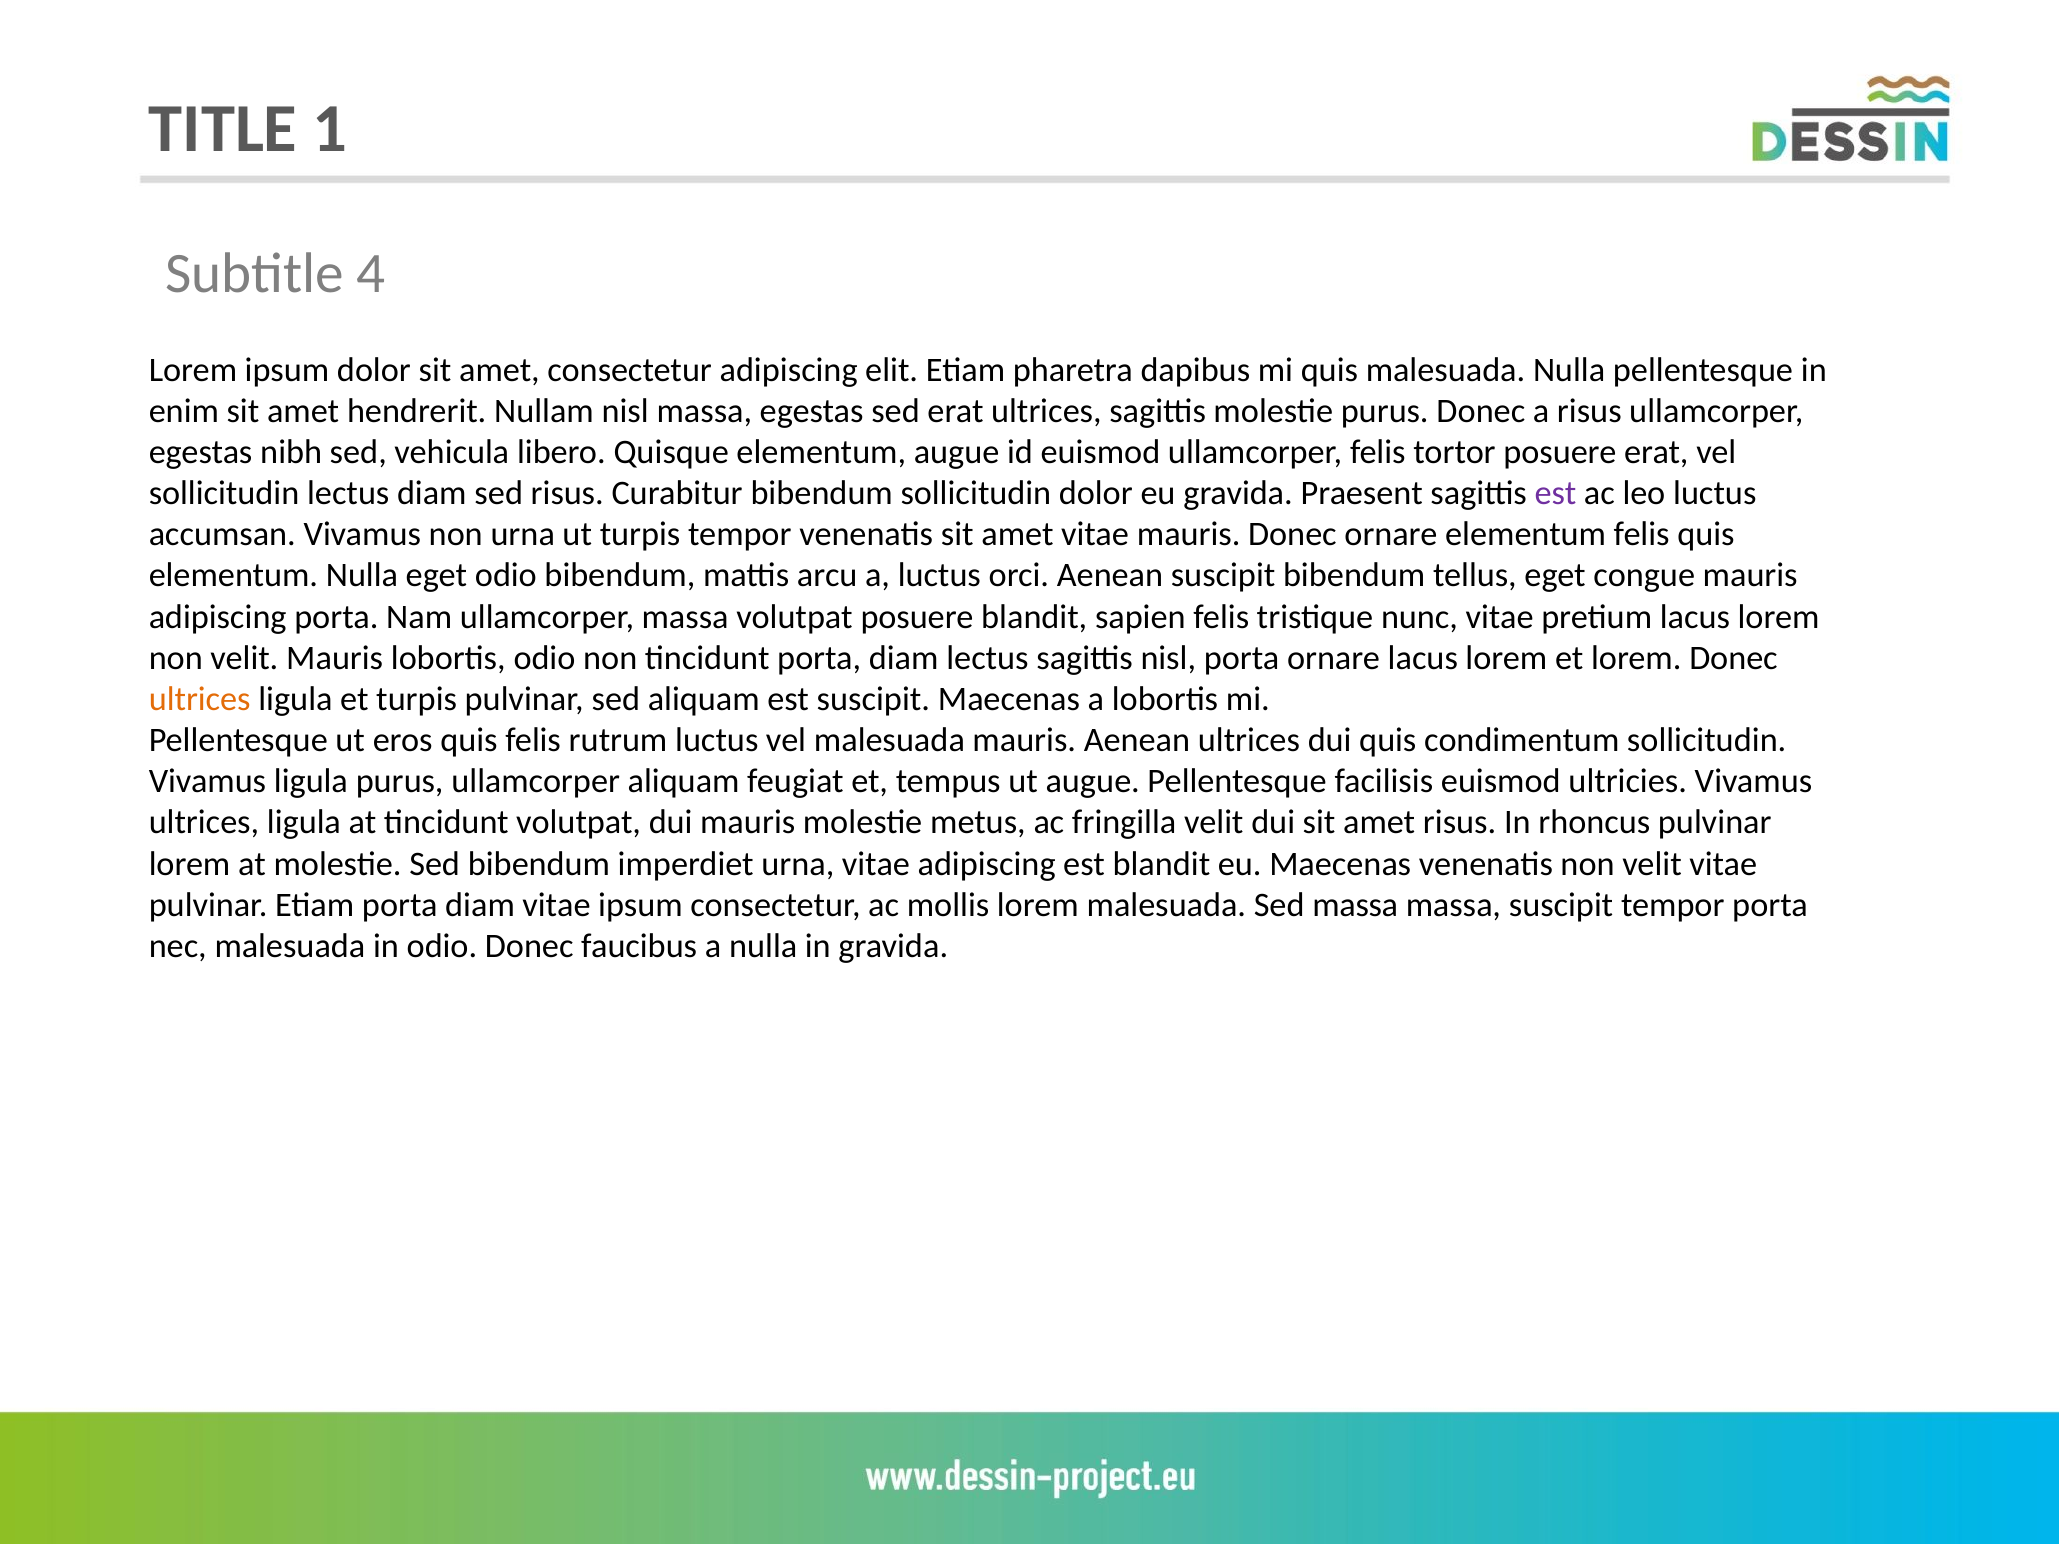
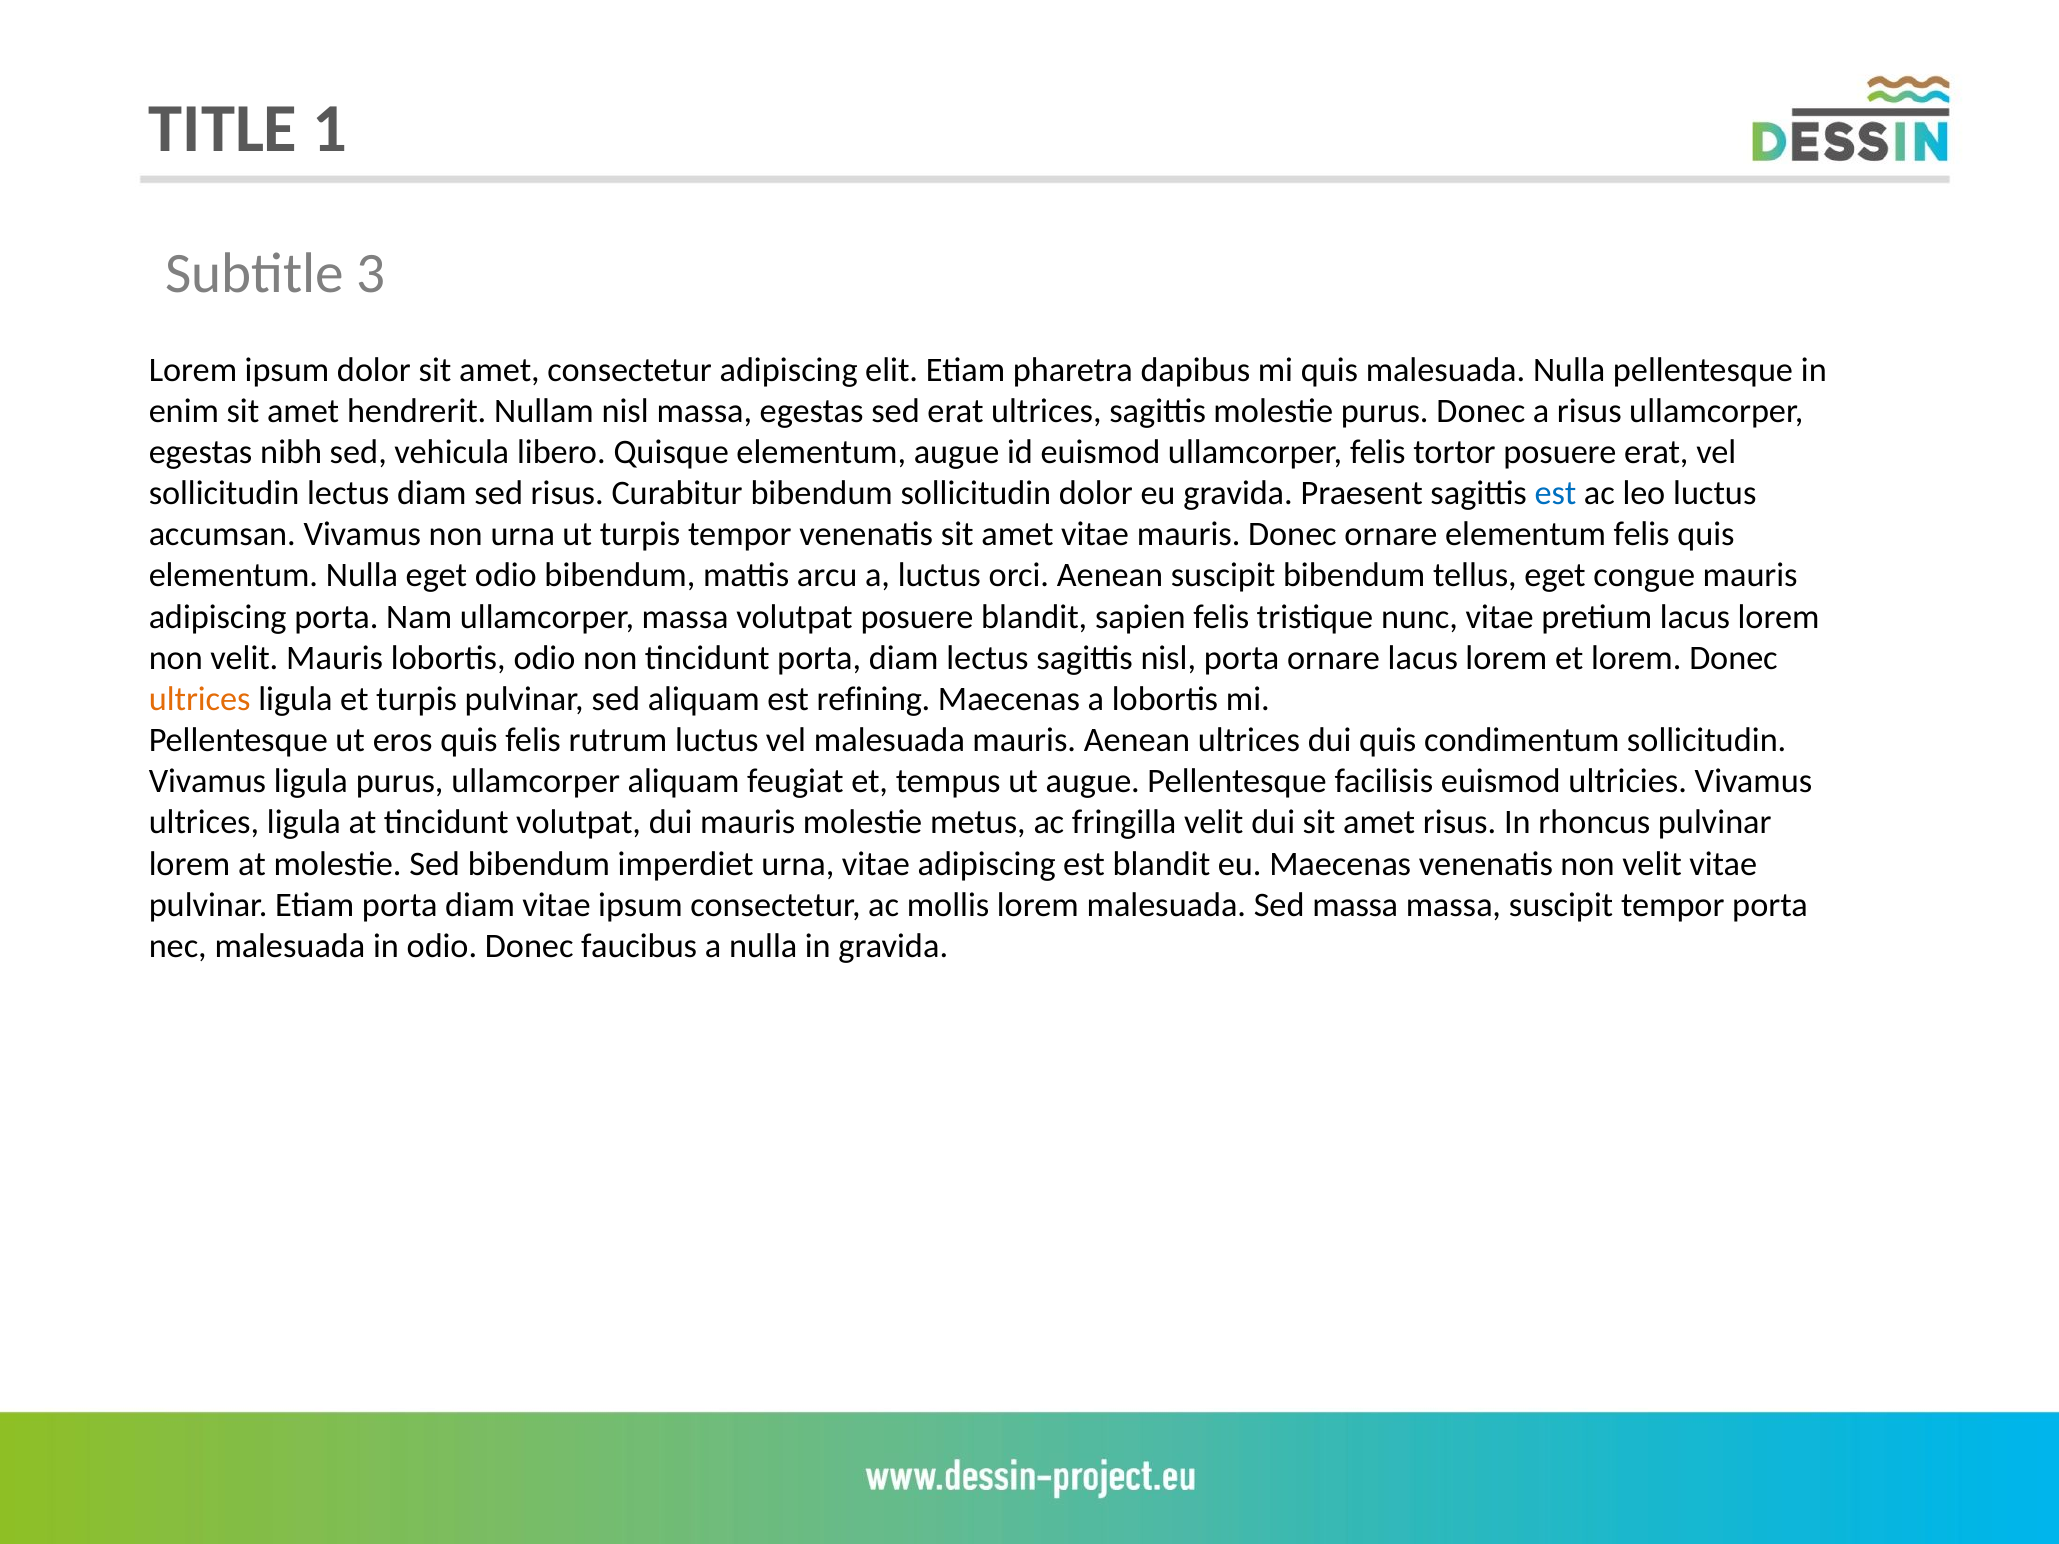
4: 4 -> 3
est at (1555, 493) colour: purple -> blue
est suscipit: suscipit -> refining
